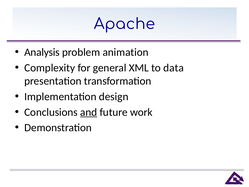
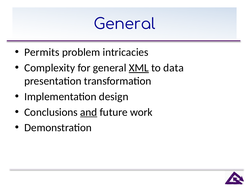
Apache at (124, 24): Apache -> General
Analysis: Analysis -> Permits
animation: animation -> intricacies
XML underline: none -> present
